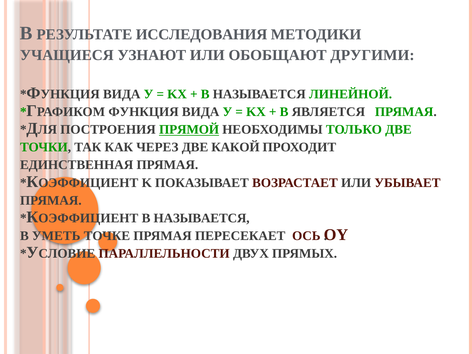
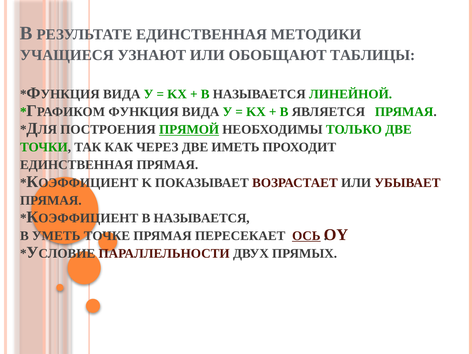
РЕЗУЛЬТАТЕ ИССЛЕДОВАНИЯ: ИССЛЕДОВАНИЯ -> ЕДИНСТВЕННАЯ
ДРУГИМИ: ДРУГИМИ -> ТАБЛИЦЫ
КАКОЙ: КАКОЙ -> ИМЕТЬ
ОСЬ underline: none -> present
